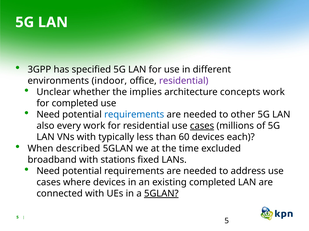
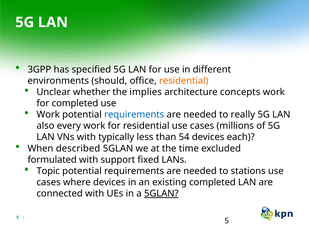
indoor: indoor -> should
residential at (184, 81) colour: purple -> orange
Need at (48, 115): Need -> Work
other: other -> really
cases at (202, 126) underline: present -> none
60: 60 -> 54
broadband: broadband -> formulated
stations: stations -> support
Need at (48, 172): Need -> Topic
address: address -> stations
